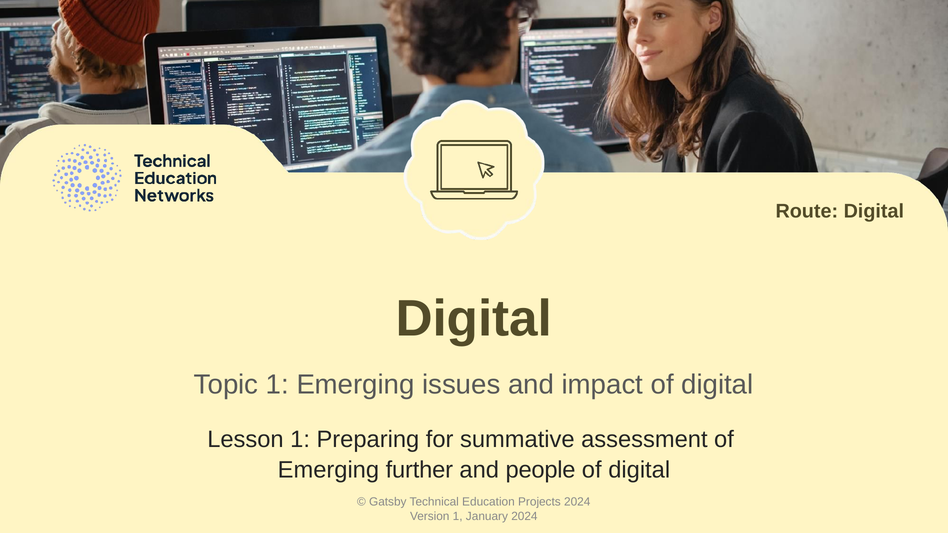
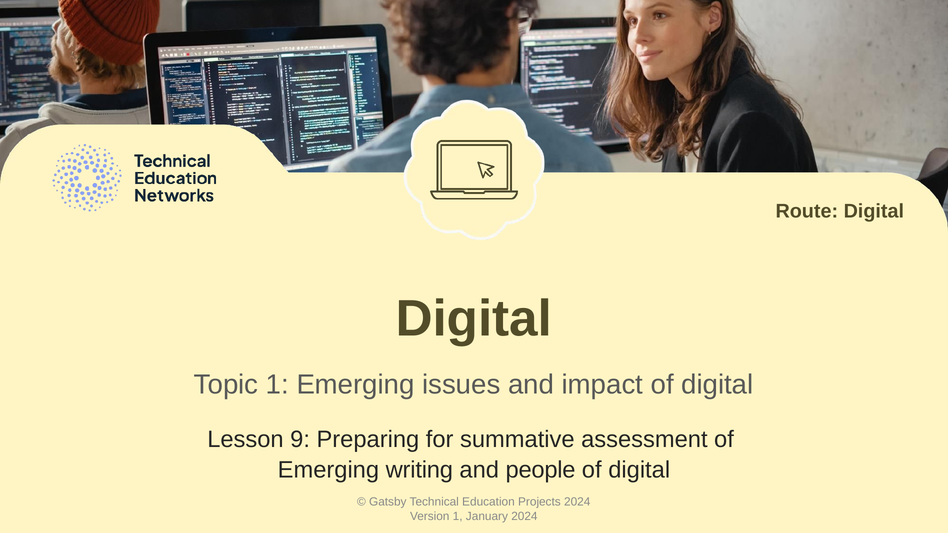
Lesson 1: 1 -> 9
further: further -> writing
